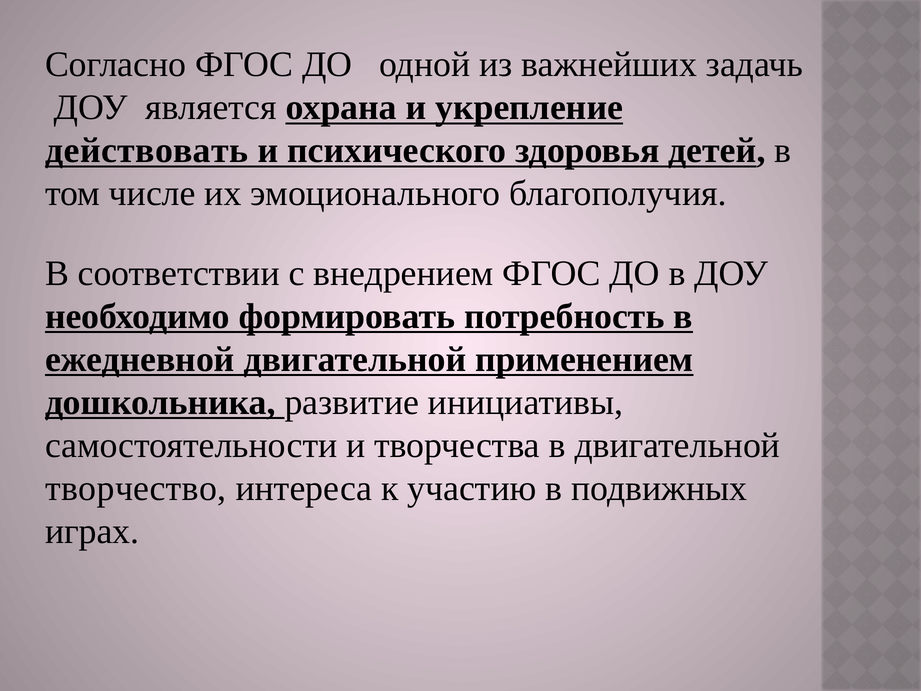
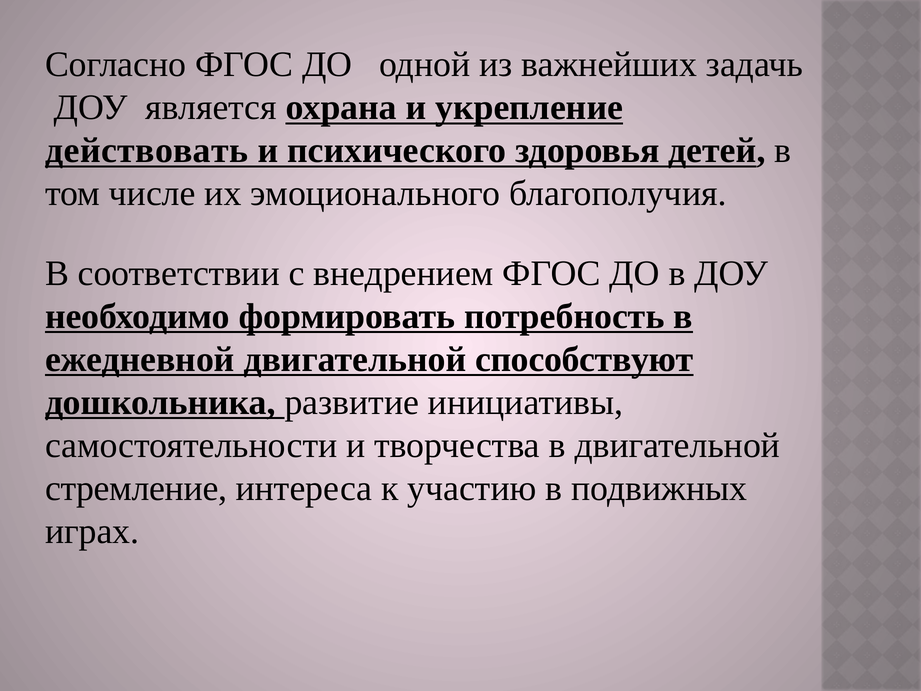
применением: применением -> способствуют
творчество: творчество -> стремление
